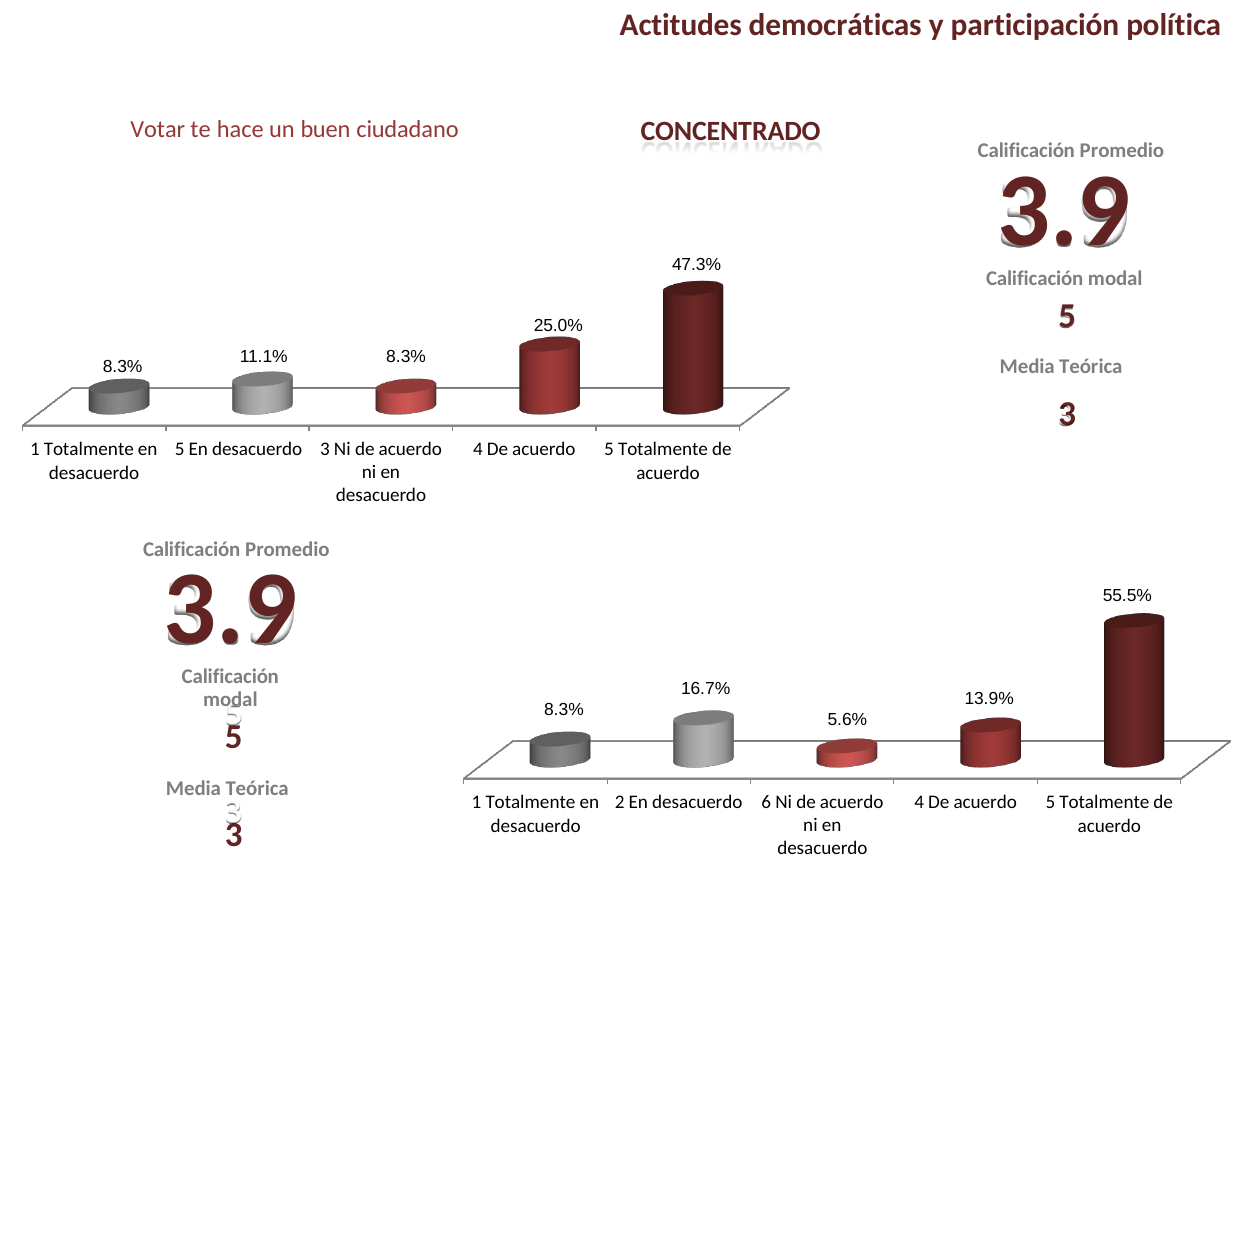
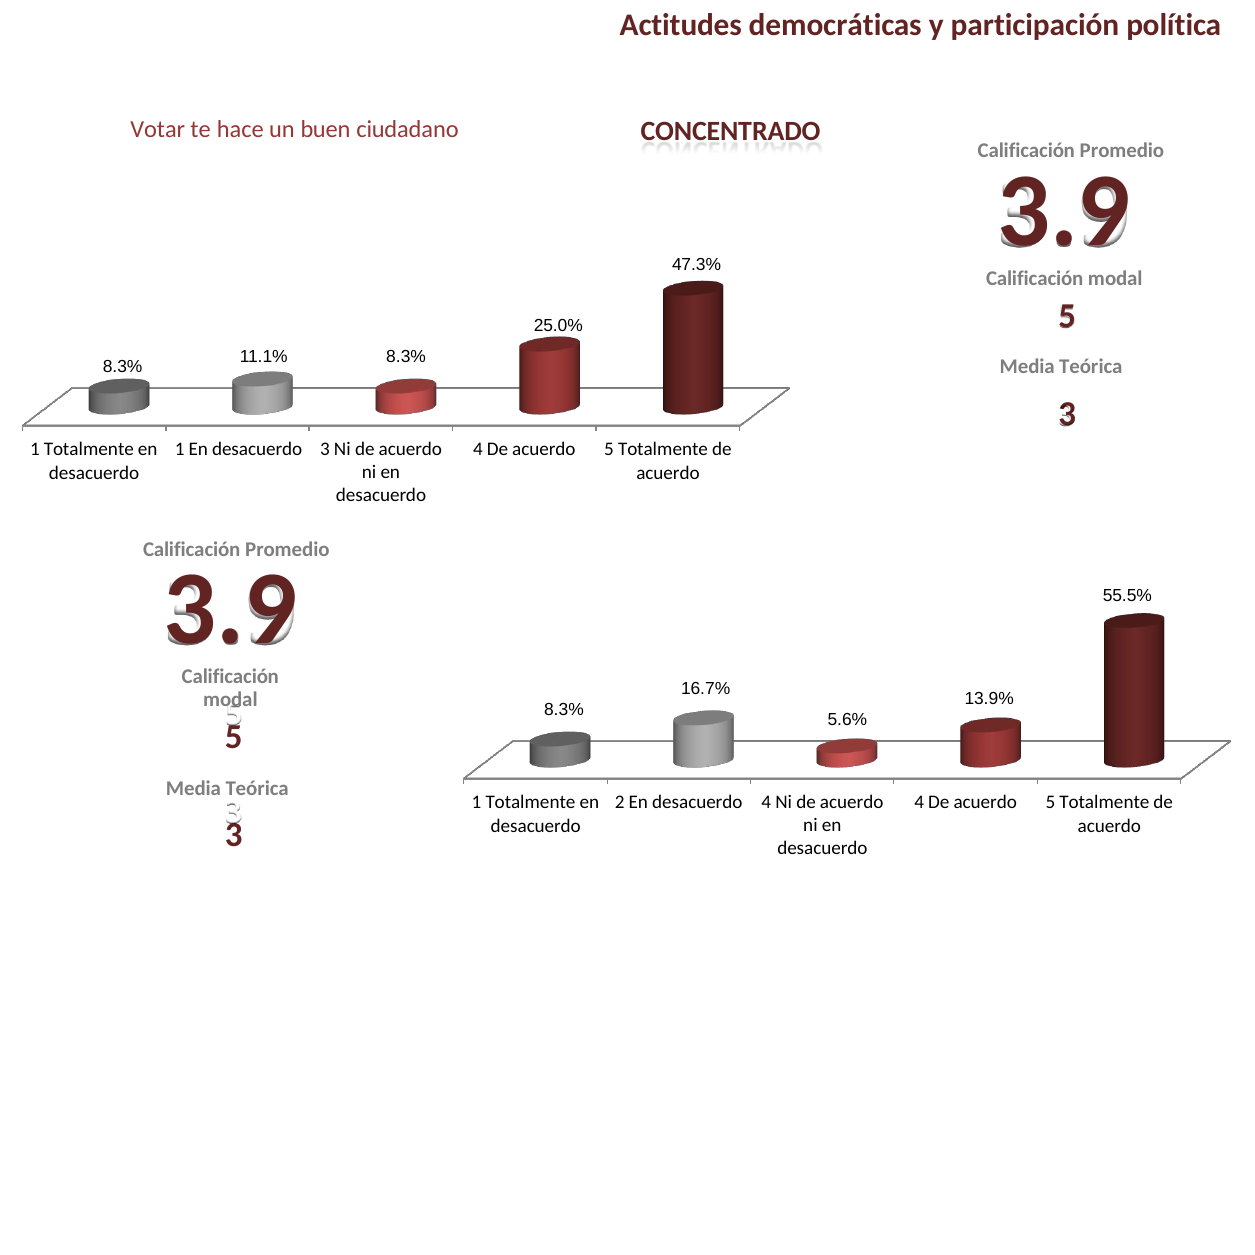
en 5: 5 -> 1
2 En desacuerdo 6: 6 -> 4
